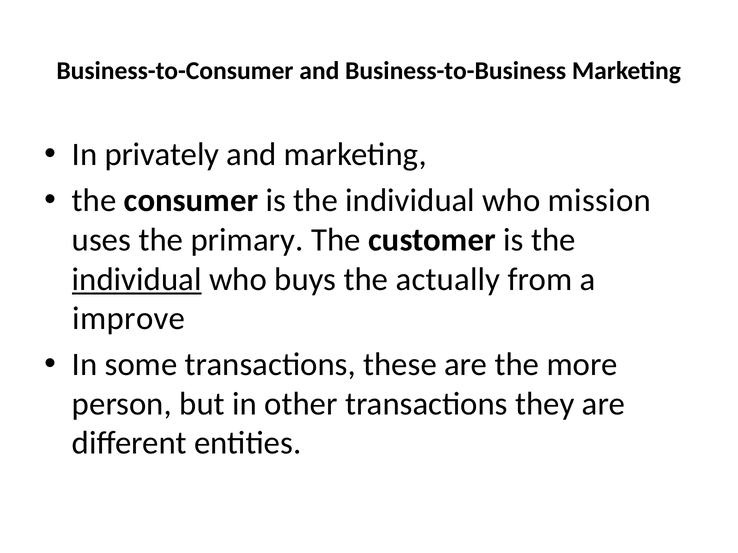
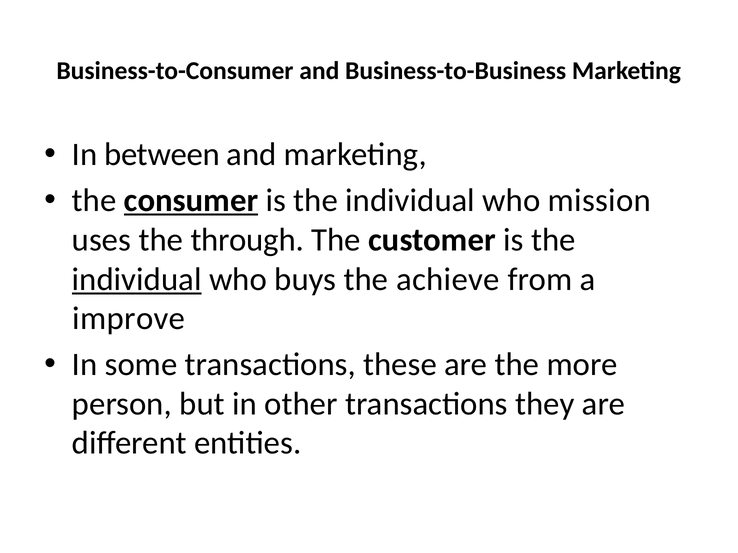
privately: privately -> between
consumer underline: none -> present
primary: primary -> through
actually: actually -> achieve
